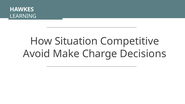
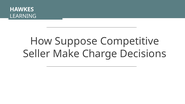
Situation: Situation -> Suppose
Avoid: Avoid -> Seller
